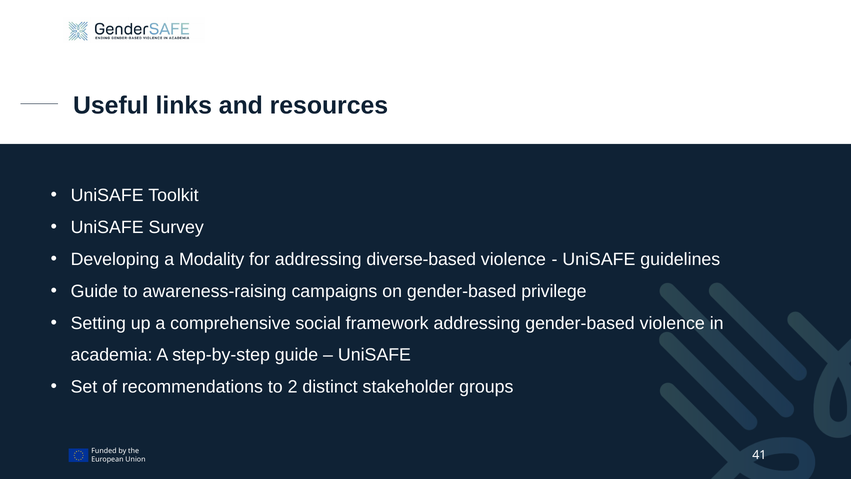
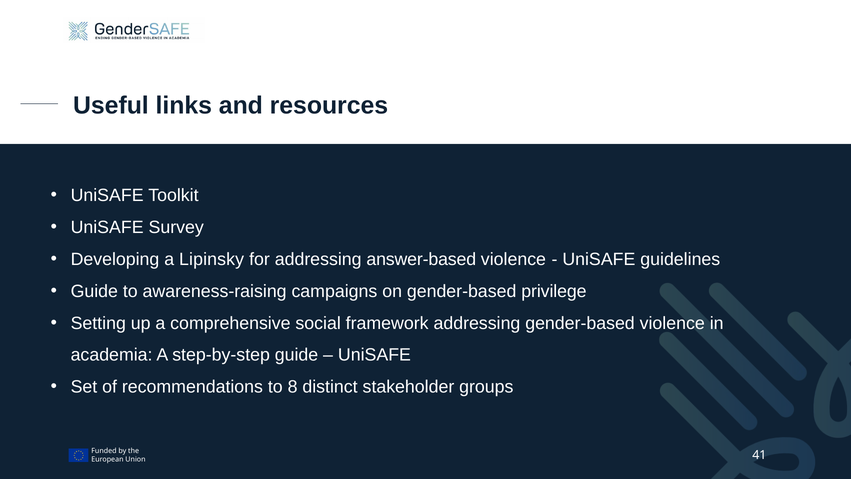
Modality: Modality -> Lipinsky
diverse-based: diverse-based -> answer-based
2: 2 -> 8
